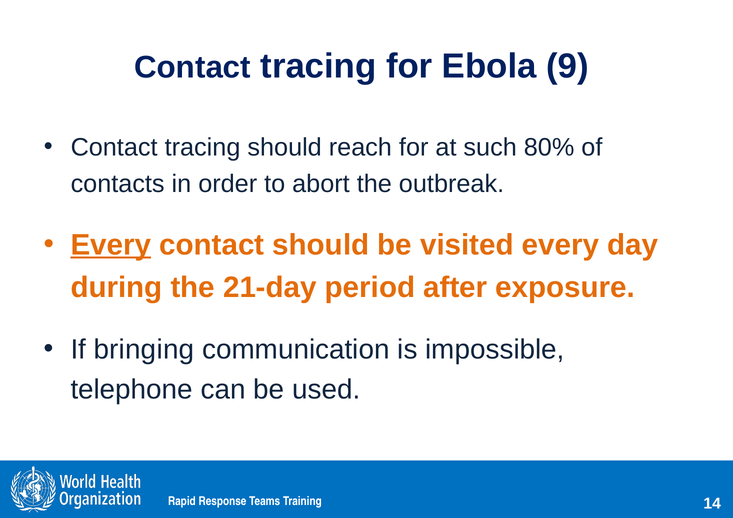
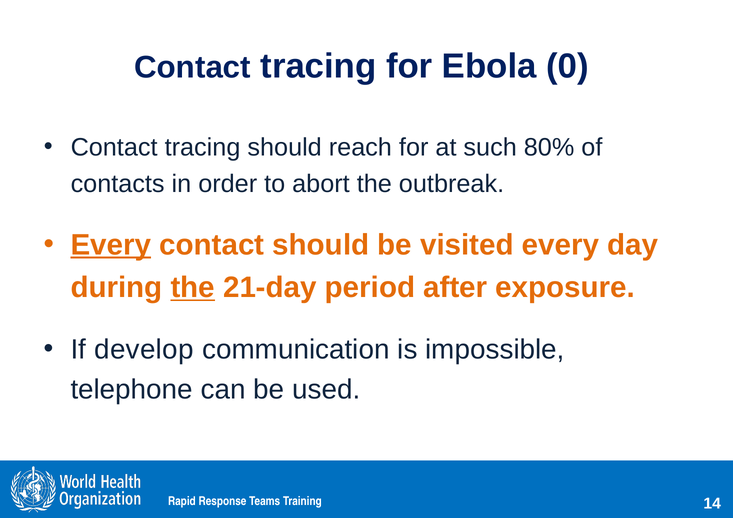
9: 9 -> 0
the at (193, 288) underline: none -> present
bringing: bringing -> develop
